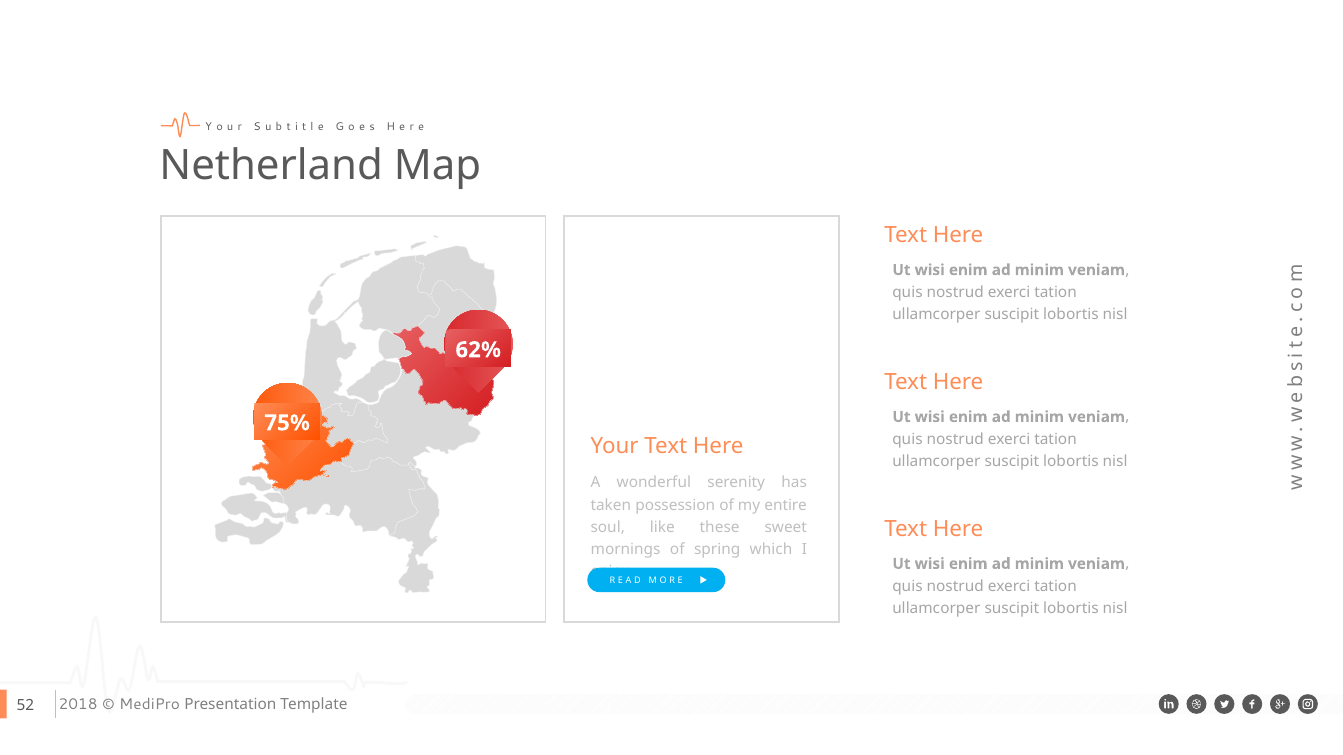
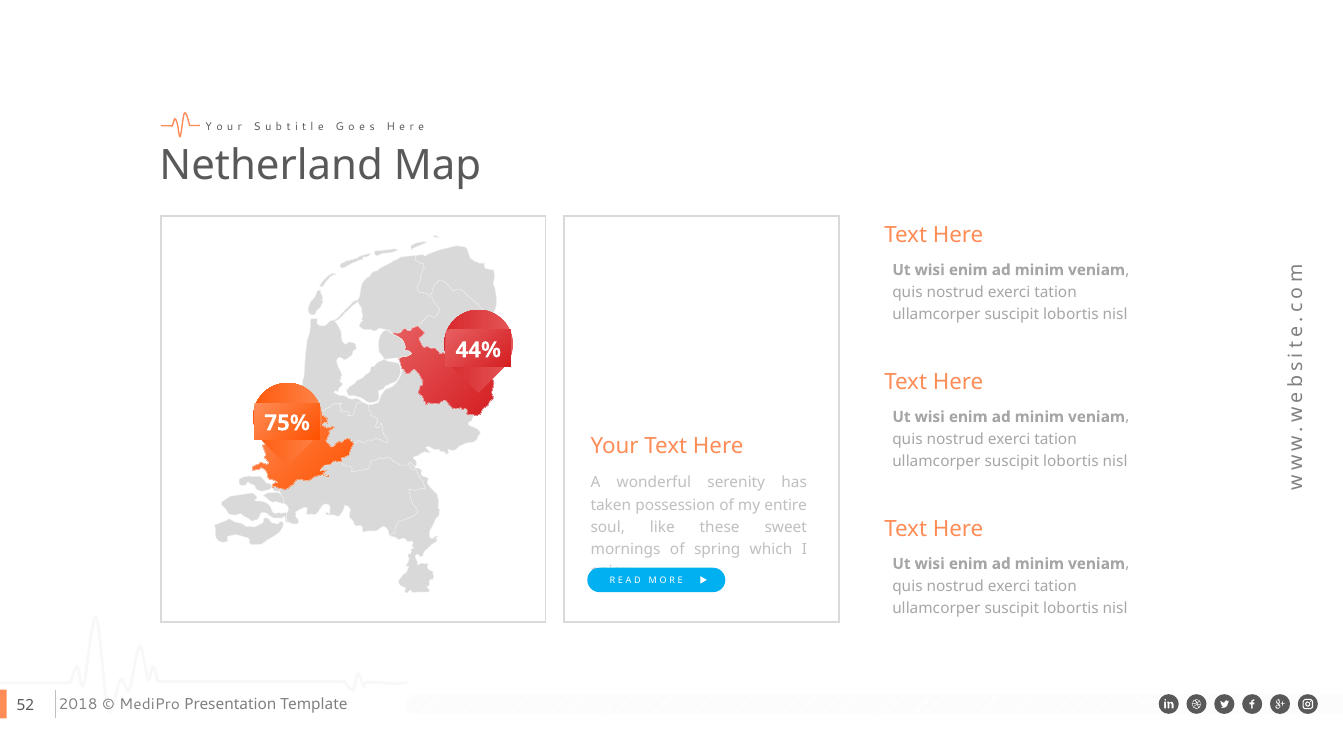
62%: 62% -> 44%
